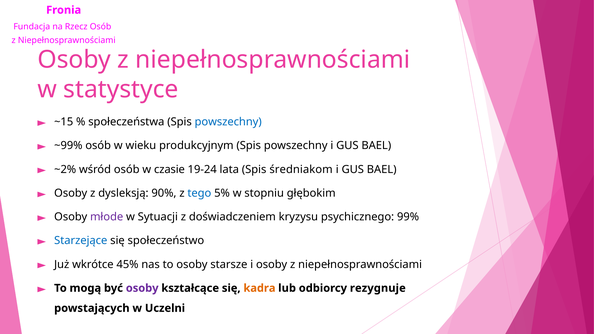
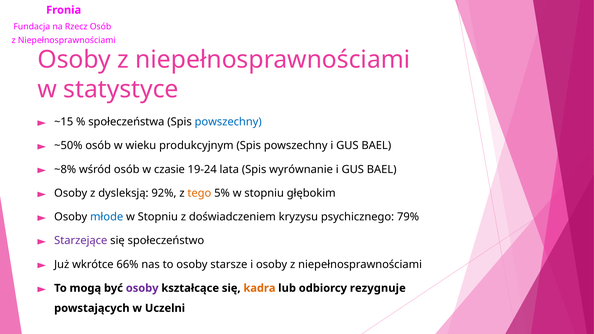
~99%: ~99% -> ~50%
~2%: ~2% -> ~8%
średniakom: średniakom -> wyrównanie
90%: 90% -> 92%
tego colour: blue -> orange
młode colour: purple -> blue
Sytuacji at (158, 217): Sytuacji -> Stopniu
99%: 99% -> 79%
Starzejące colour: blue -> purple
45%: 45% -> 66%
